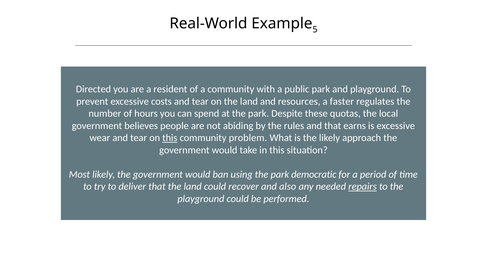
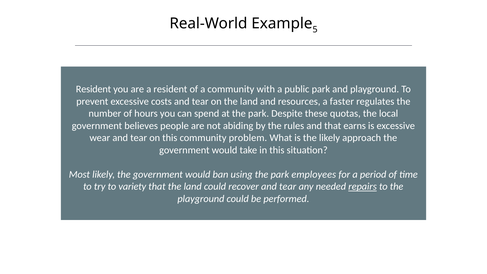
Directed at (93, 89): Directed -> Resident
this at (170, 138) underline: present -> none
democratic: democratic -> employees
deliver: deliver -> variety
recover and also: also -> tear
